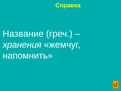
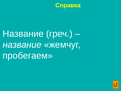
хранения at (22, 45): хранения -> название
напомнить: напомнить -> пробегаем
